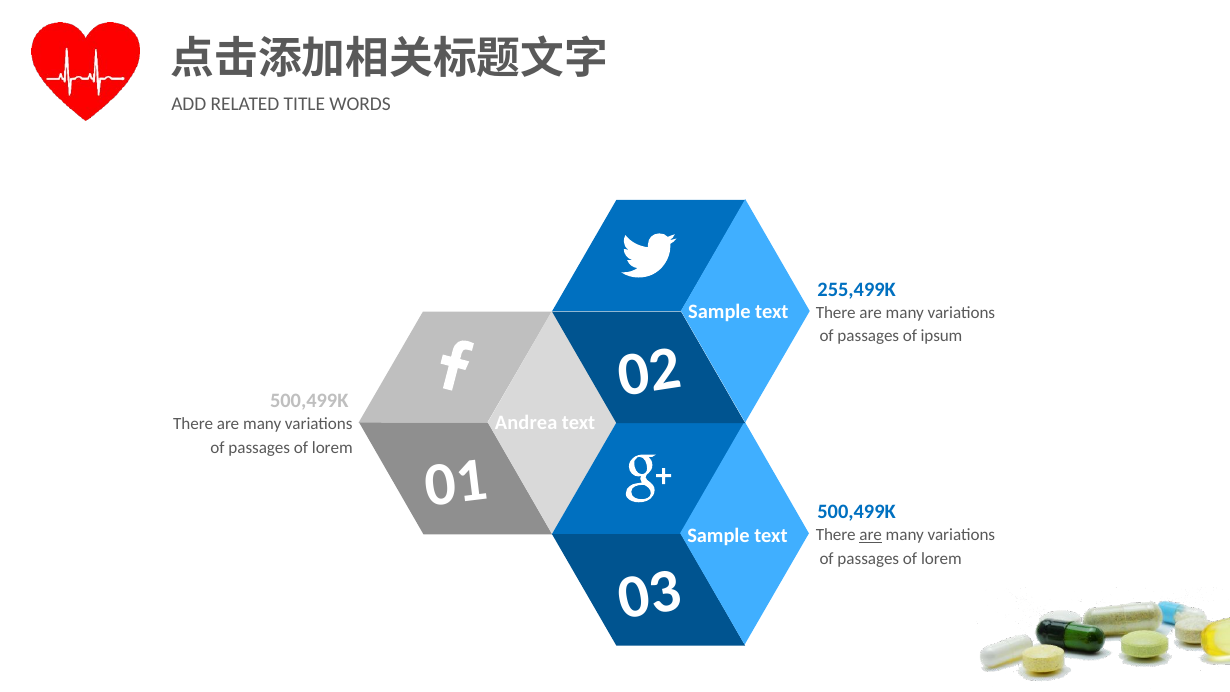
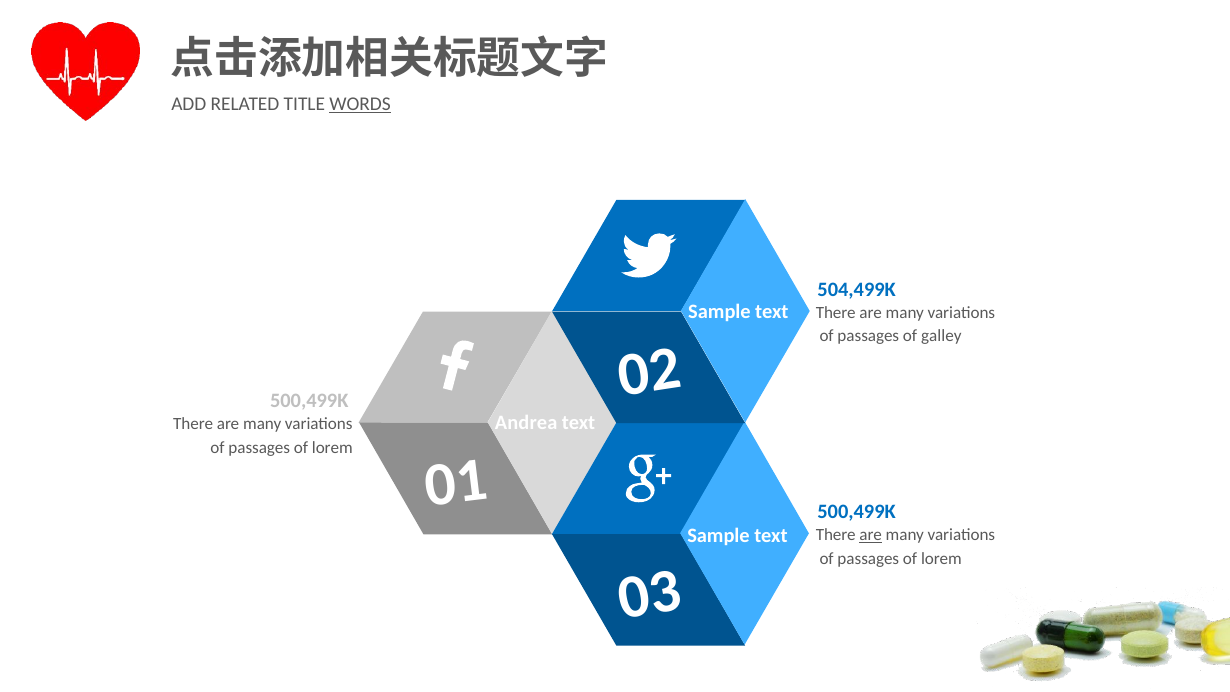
WORDS underline: none -> present
255,499K: 255,499K -> 504,499K
ipsum: ipsum -> galley
